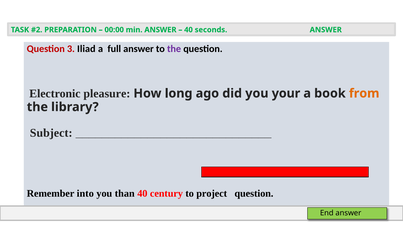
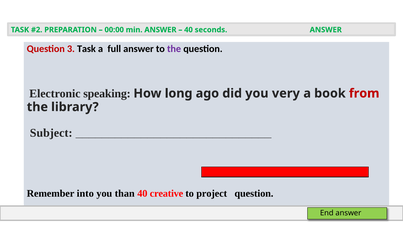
3 Iliad: Iliad -> Task
pleasure: pleasure -> speaking
your: your -> very
from colour: orange -> red
century: century -> creative
